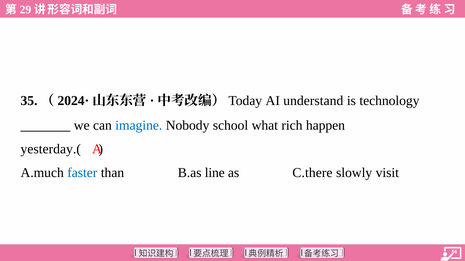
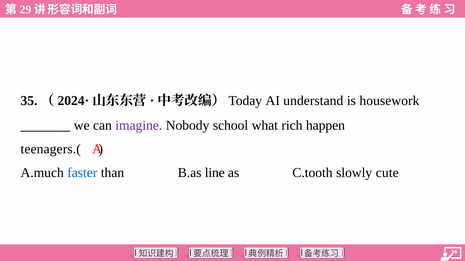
technology: technology -> housework
imagine colour: blue -> purple
yesterday.(: yesterday.( -> teenagers.(
C.there: C.there -> C.tooth
visit: visit -> cute
